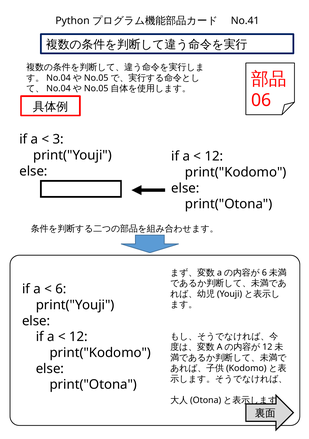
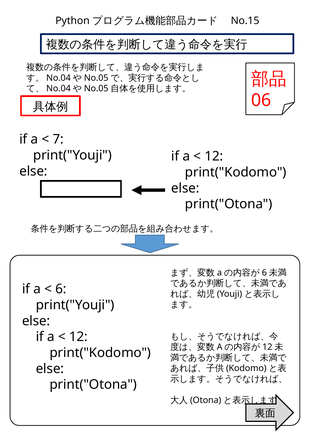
No.41: No.41 -> No.15
3: 3 -> 7
